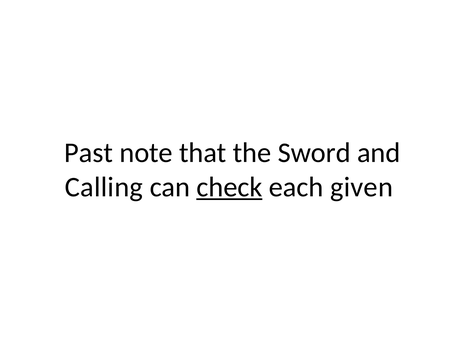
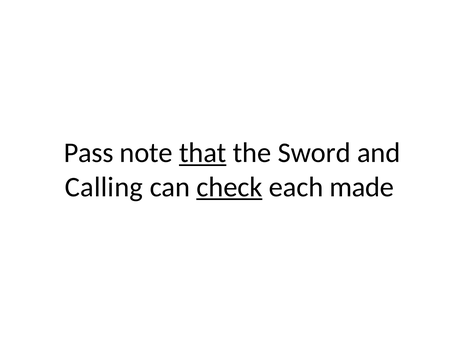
Past: Past -> Pass
that underline: none -> present
given: given -> made
